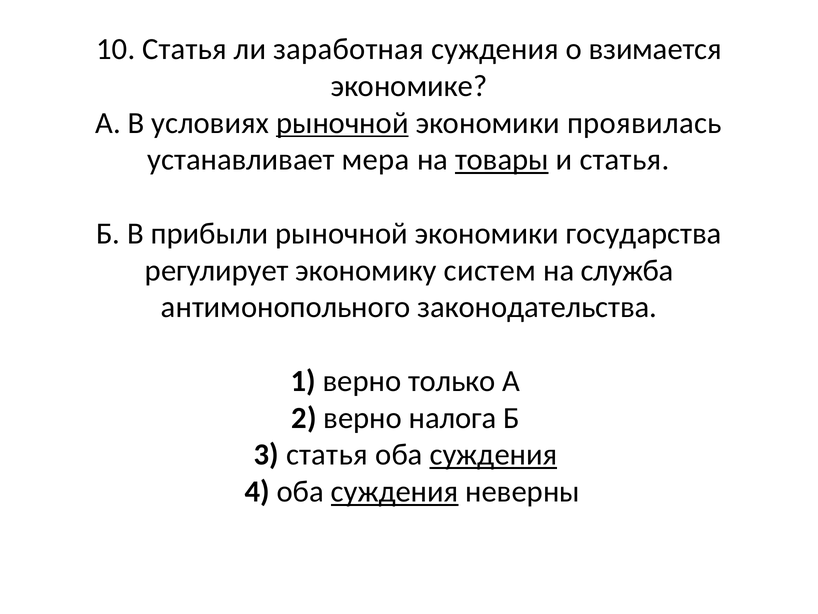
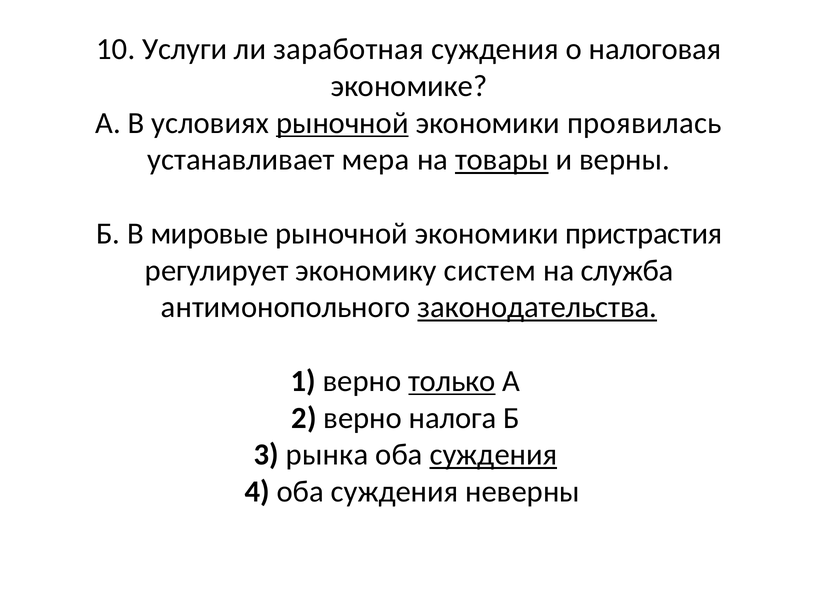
10 Статья: Статья -> Услуги
взимается: взимается -> налоговая
и статья: статья -> верны
прибыли: прибыли -> мировые
государства: государства -> пристрастия
законодательства underline: none -> present
только underline: none -> present
3 статья: статья -> рынка
суждения at (395, 491) underline: present -> none
